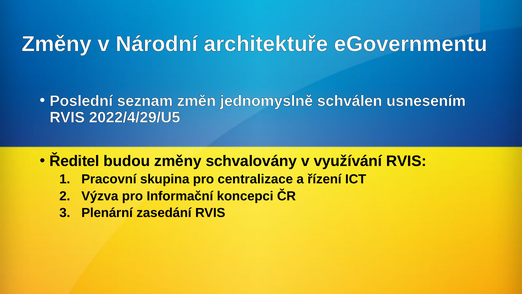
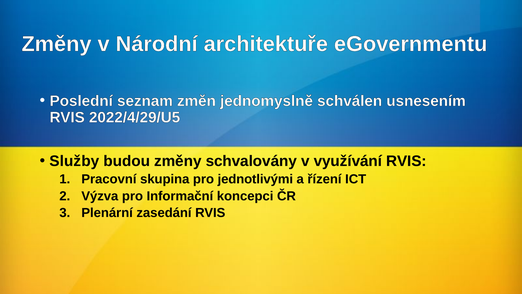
Ředitel: Ředitel -> Služby
centralizace: centralizace -> jednotlivými
